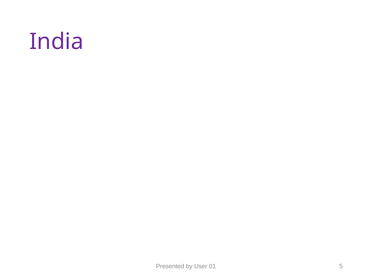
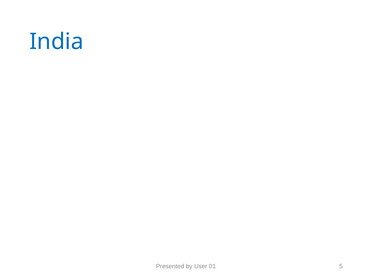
India colour: purple -> blue
